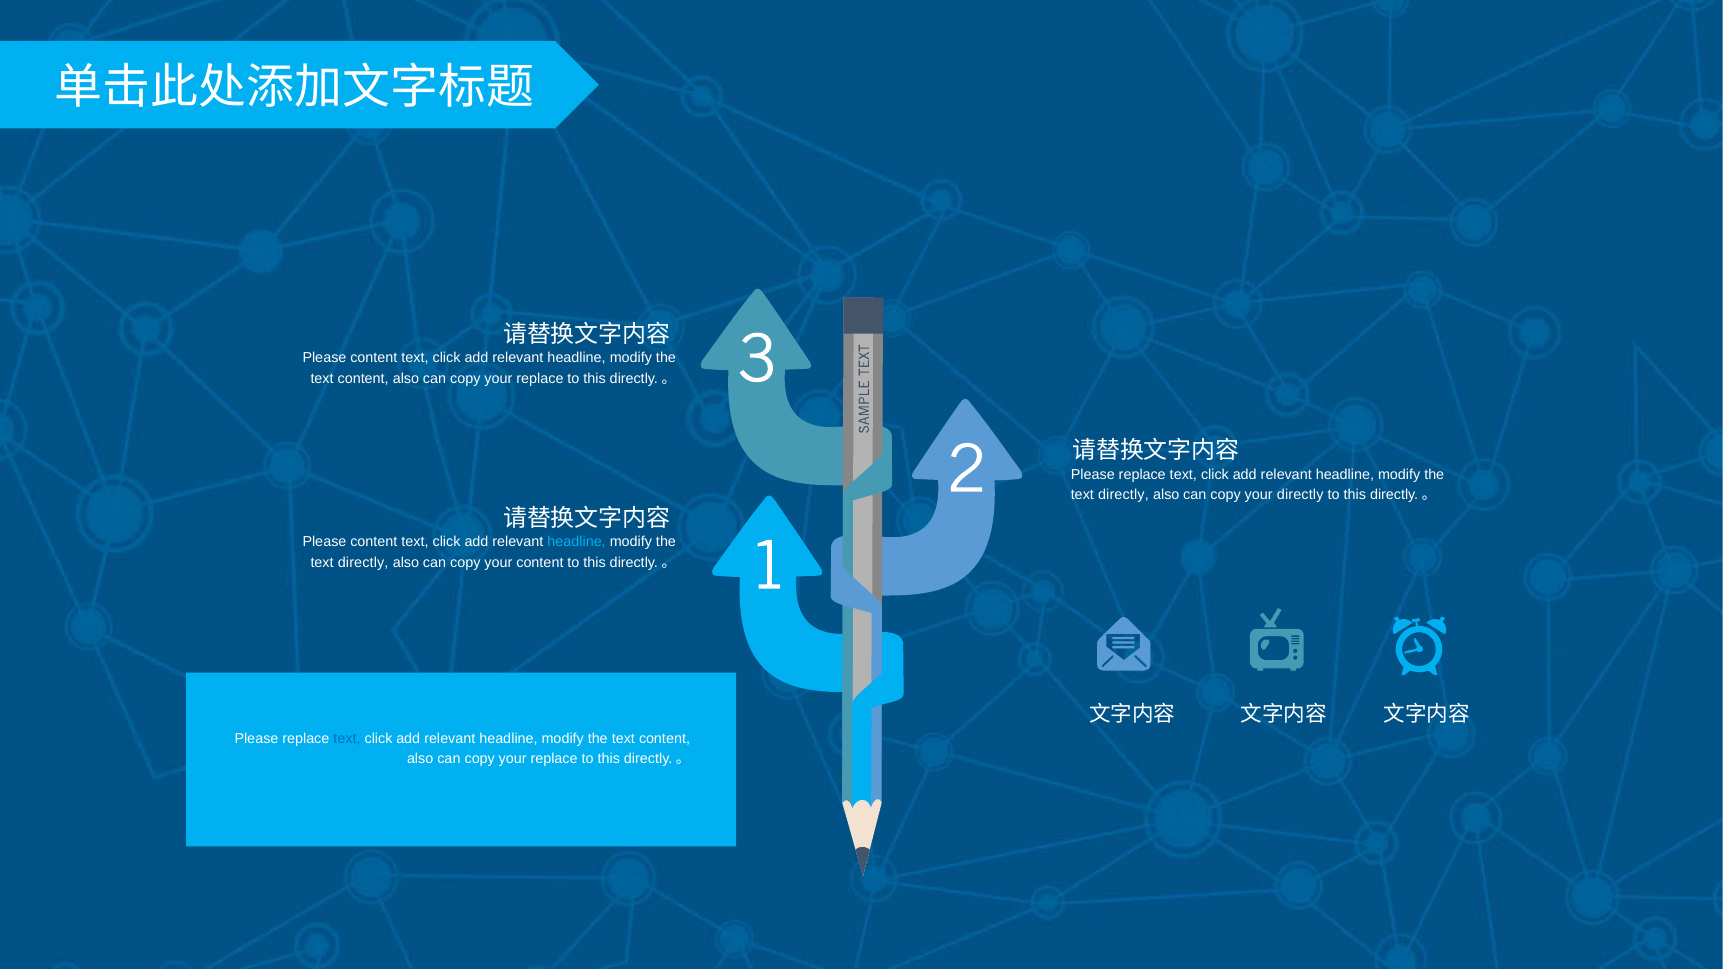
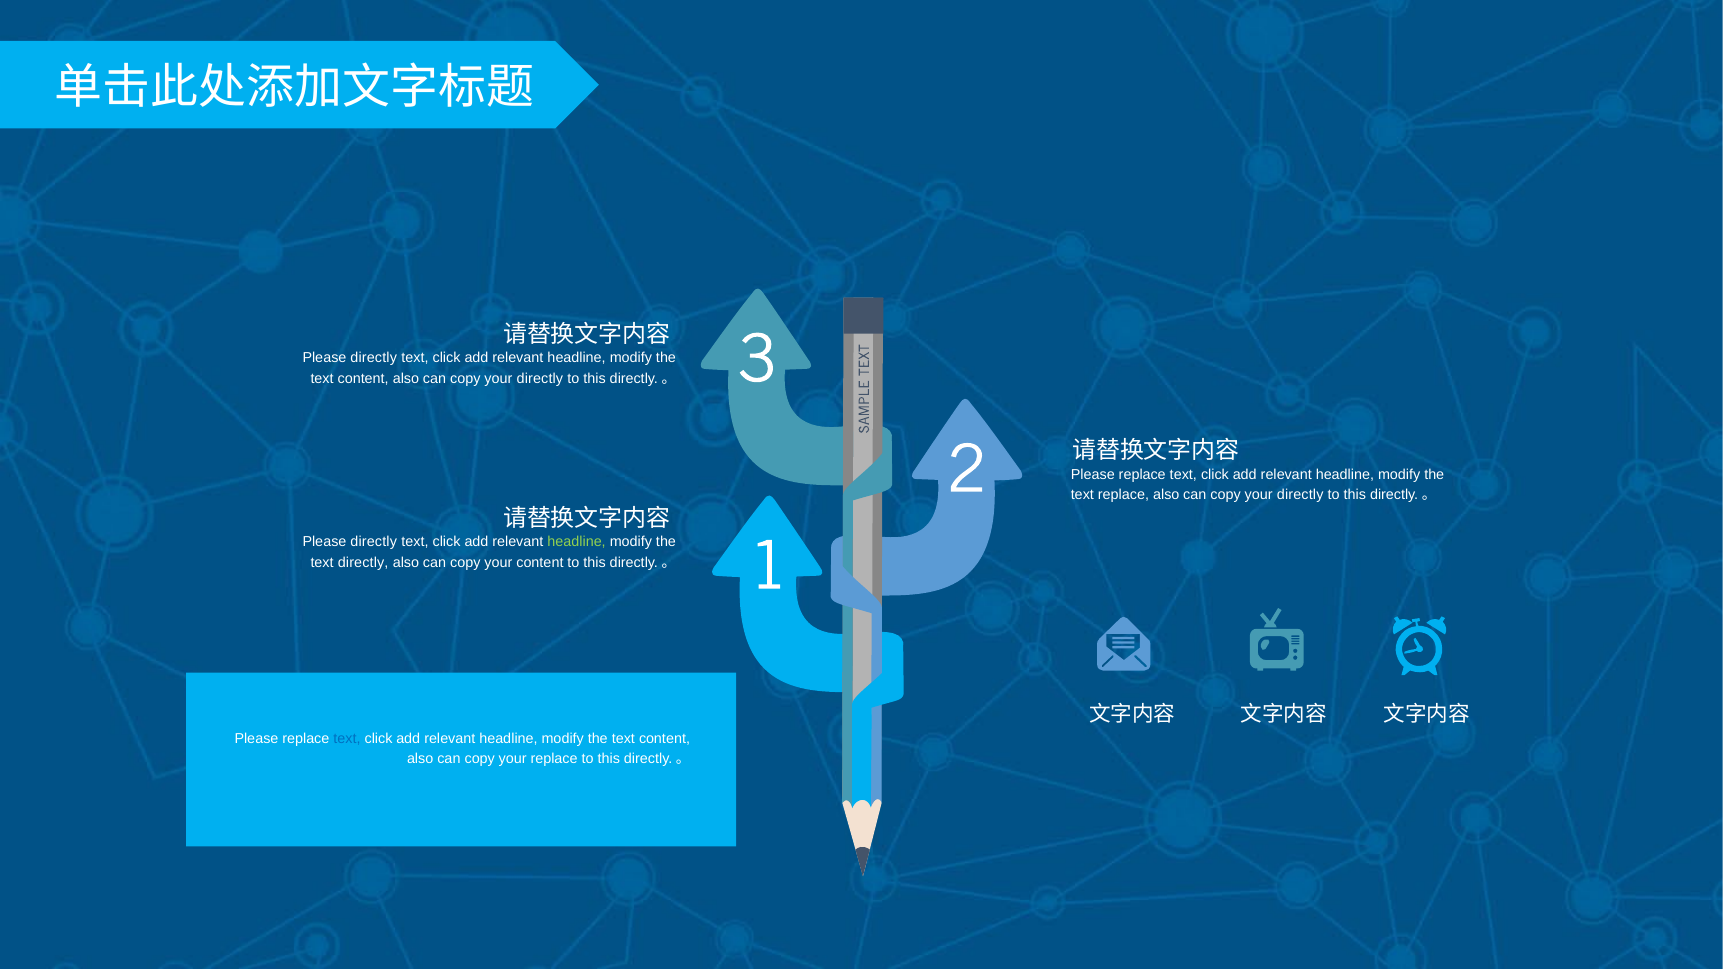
content at (374, 358): content -> directly
replace at (540, 378): replace -> directly
directly at (1123, 495): directly -> replace
content at (374, 542): content -> directly
headline at (577, 542) colour: light blue -> light green
